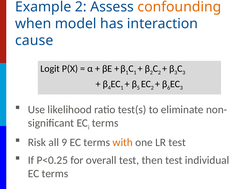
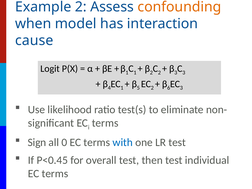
Risk: Risk -> Sign
9: 9 -> 0
with colour: orange -> blue
P<0.25: P<0.25 -> P<0.45
